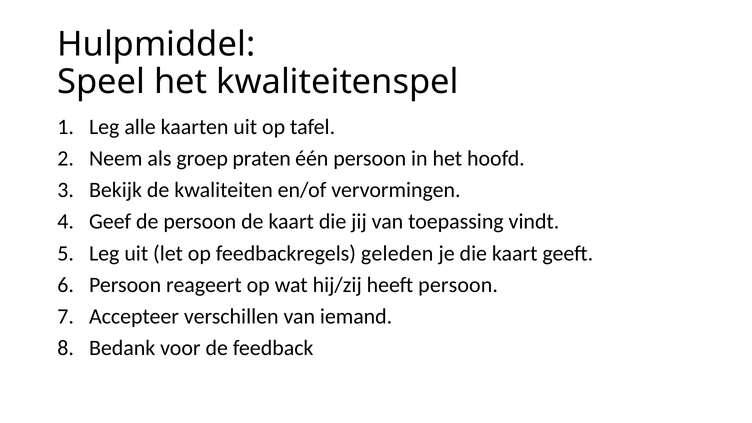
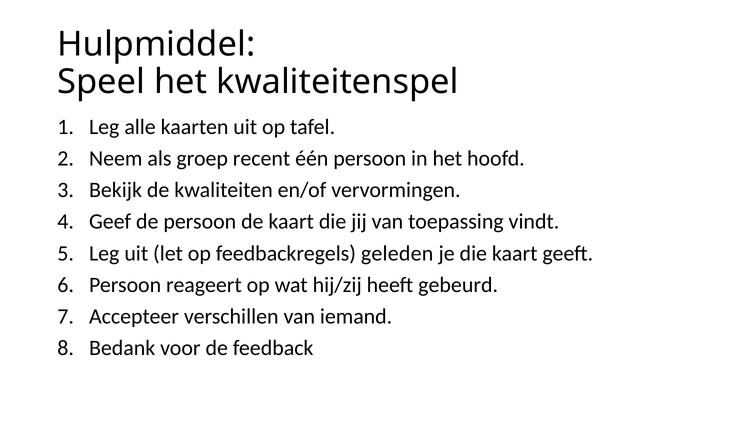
praten: praten -> recent
heeft persoon: persoon -> gebeurd
